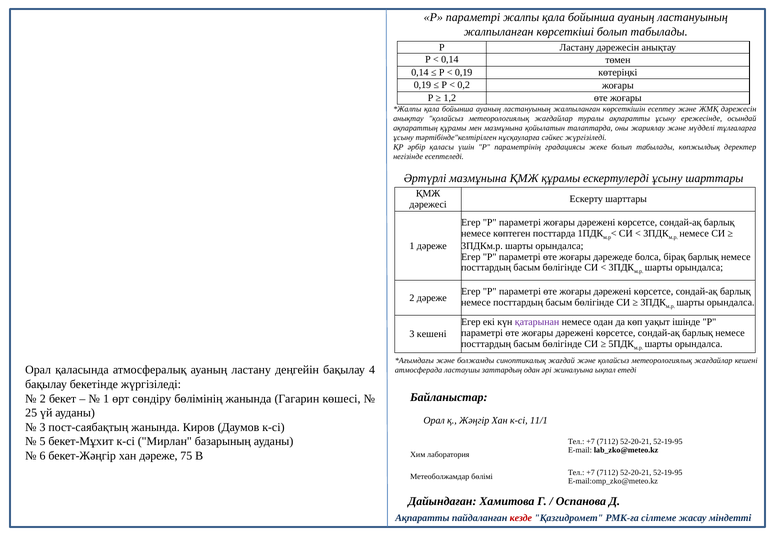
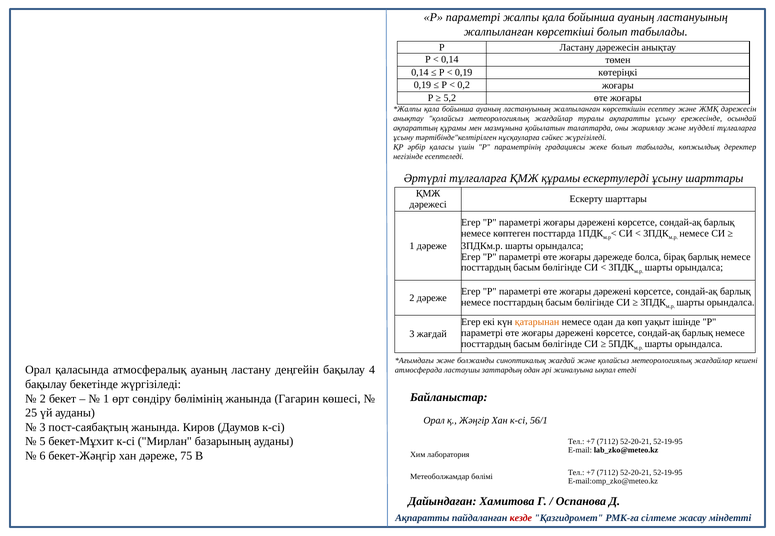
1,2: 1,2 -> 5,2
Әртүрлі мазмұнына: мазмұнына -> тұлғаларға
қатарынан colour: purple -> orange
3 кешені: кешені -> жағдай
11/1: 11/1 -> 56/1
